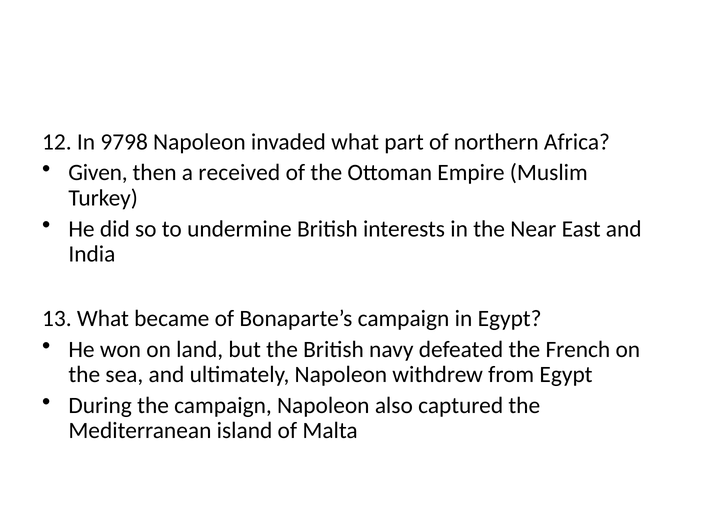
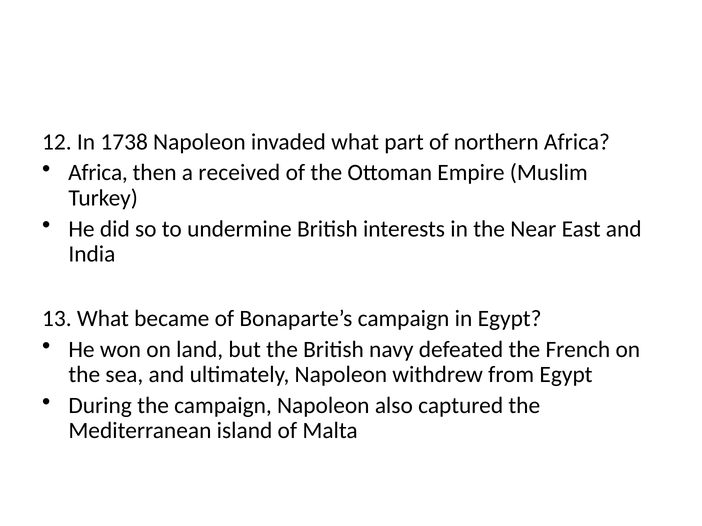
9798: 9798 -> 1738
Given at (98, 173): Given -> Africa
